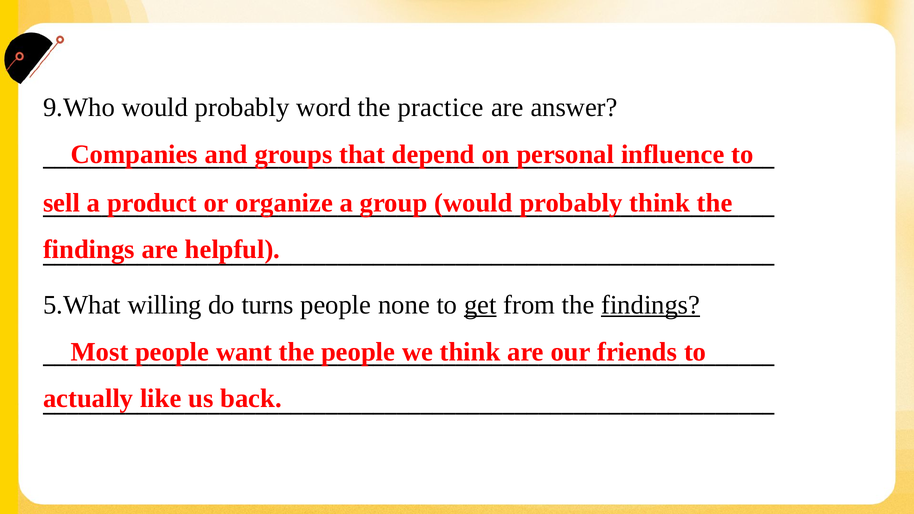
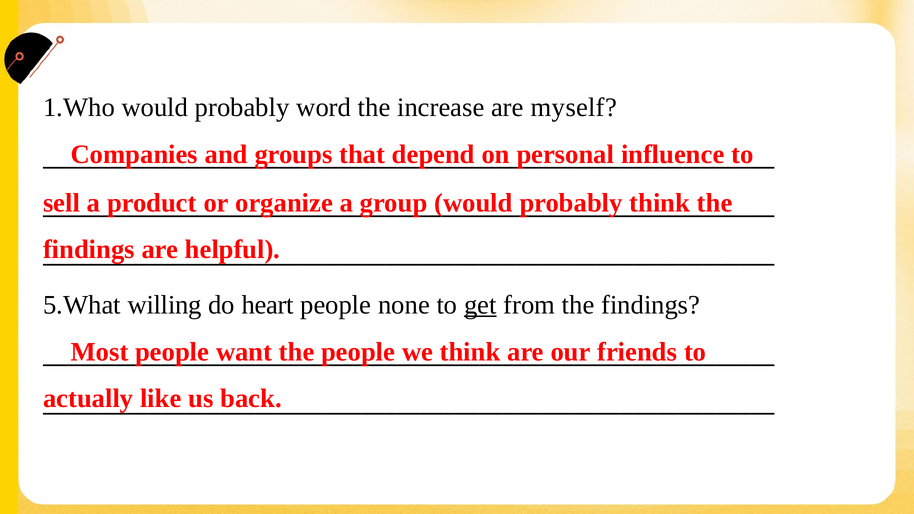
9.Who: 9.Who -> 1.Who
practice: practice -> increase
answer: answer -> myself
turns: turns -> heart
findings at (651, 305) underline: present -> none
